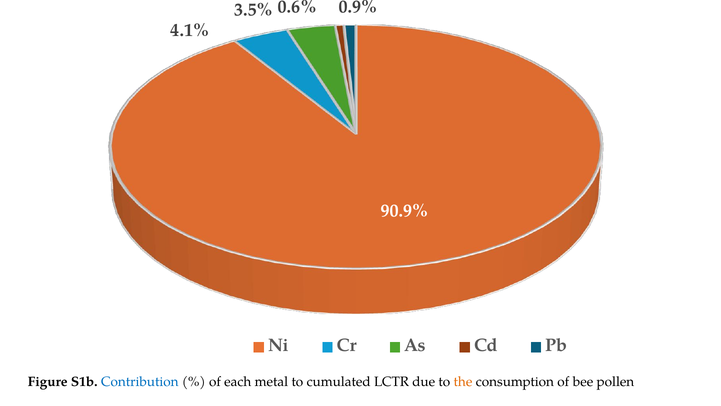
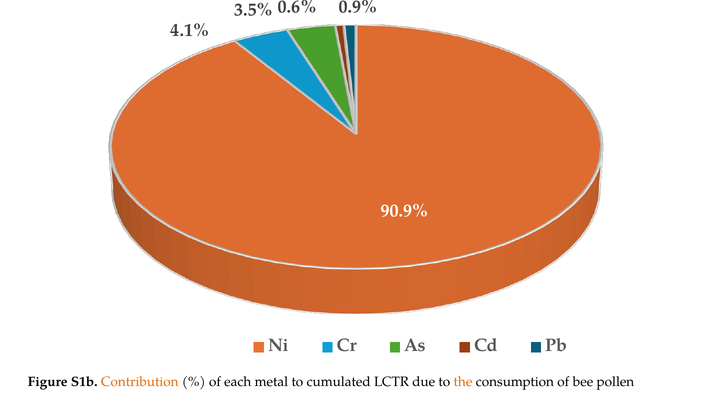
Contribution colour: blue -> orange
